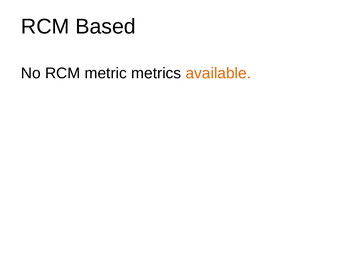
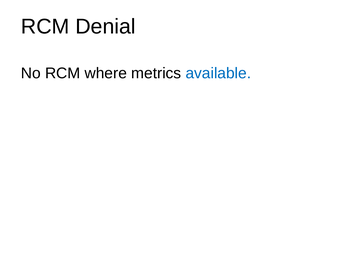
Based: Based -> Denial
metric: metric -> where
available colour: orange -> blue
